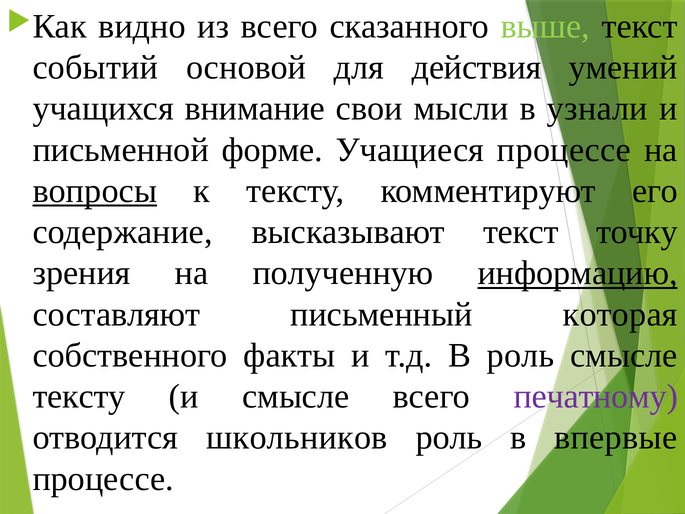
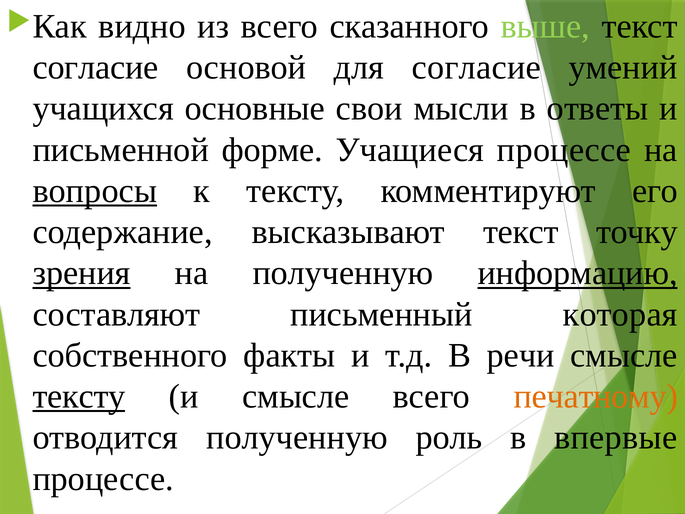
событий at (95, 67): событий -> согласие
для действия: действия -> согласие
внимание: внимание -> основные
узнали: узнали -> ответы
зрения underline: none -> present
В роль: роль -> речи
тексту at (79, 396) underline: none -> present
печатному colour: purple -> orange
отводится школьников: школьников -> полученную
